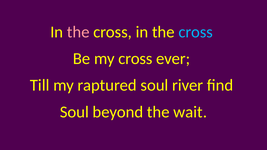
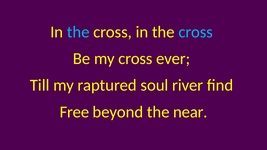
the at (78, 32) colour: pink -> light blue
Soul at (74, 112): Soul -> Free
wait: wait -> near
